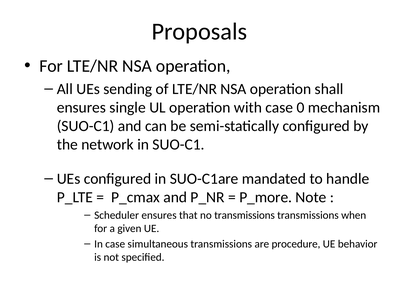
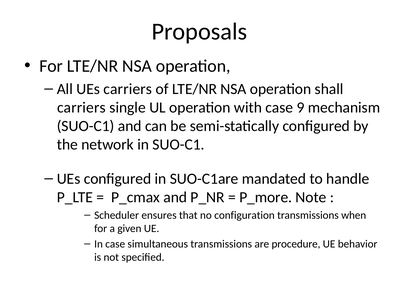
UEs sending: sending -> carriers
ensures at (81, 108): ensures -> carriers
0: 0 -> 9
no transmissions: transmissions -> configuration
